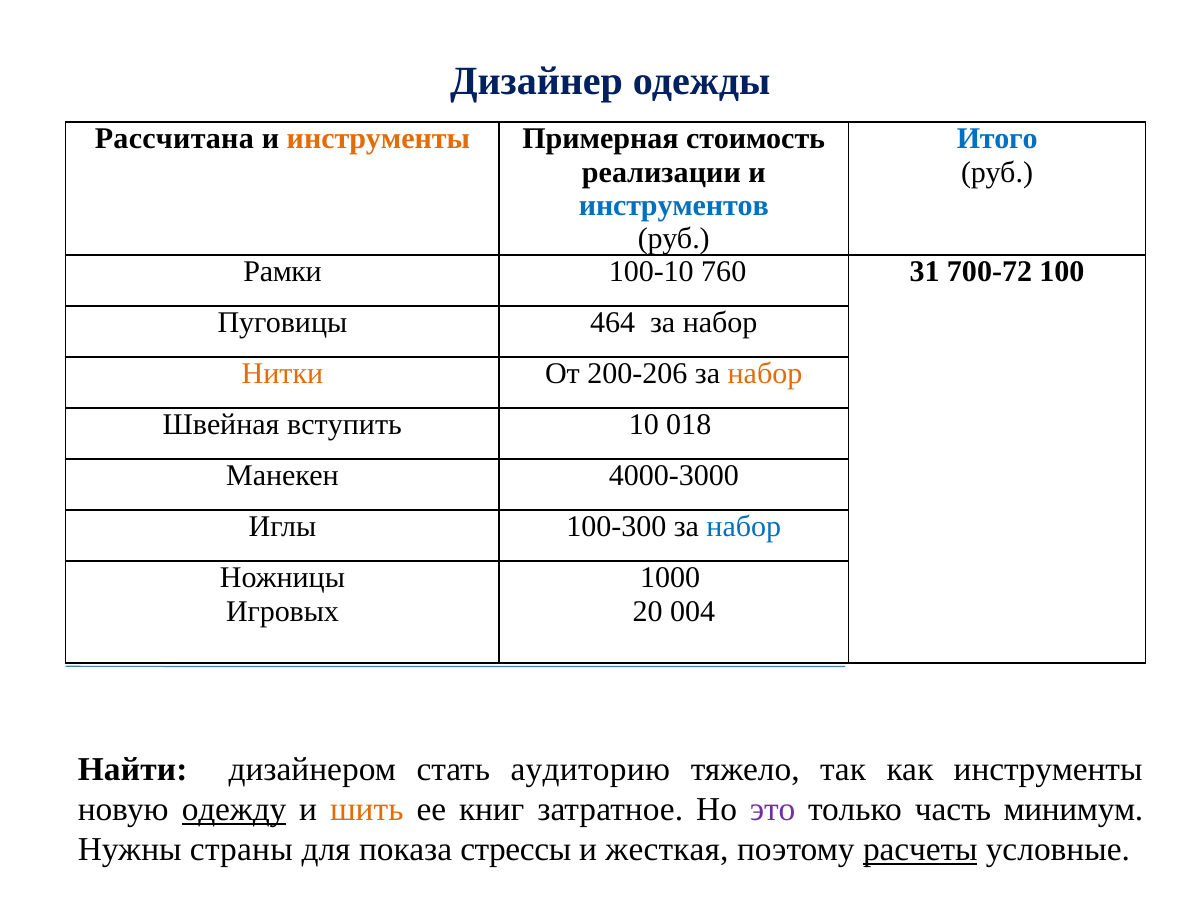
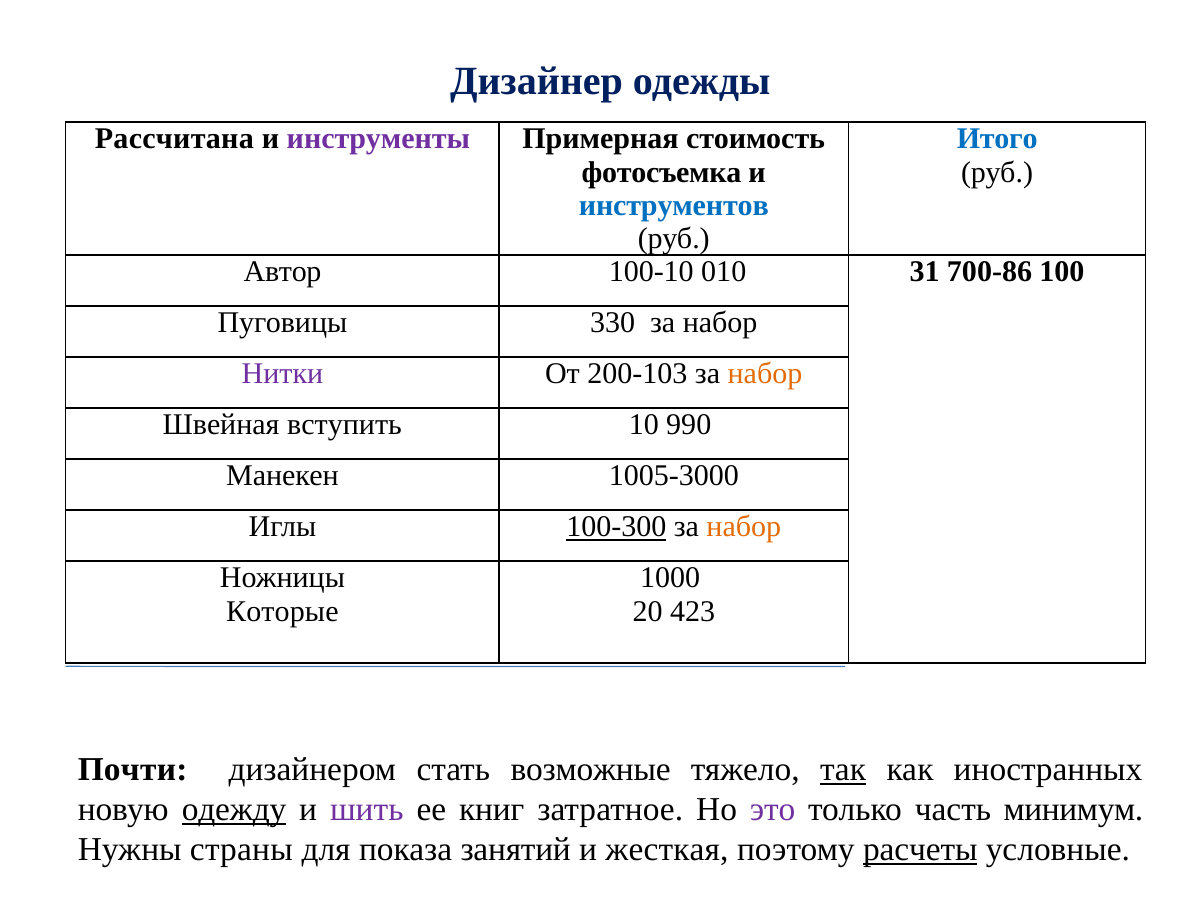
инструменты at (378, 139) colour: orange -> purple
реализации: реализации -> фотосъемка
Рамки: Рамки -> Автор
760: 760 -> 010
700-72: 700-72 -> 700-86
464: 464 -> 330
Нитки colour: orange -> purple
200-206: 200-206 -> 200-103
018: 018 -> 990
4000-3000: 4000-3000 -> 1005-3000
100-300 underline: none -> present
набор at (744, 527) colour: blue -> orange
Игровых: Игровых -> Которые
004: 004 -> 423
Найти: Найти -> Почти
аудиторию: аудиторию -> возможные
так underline: none -> present
как инструменты: инструменты -> иностранных
шить colour: orange -> purple
стрессы: стрессы -> занятий
